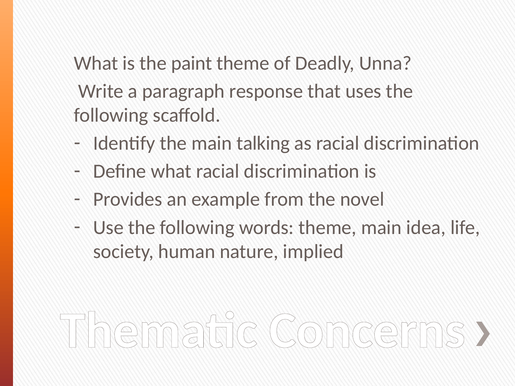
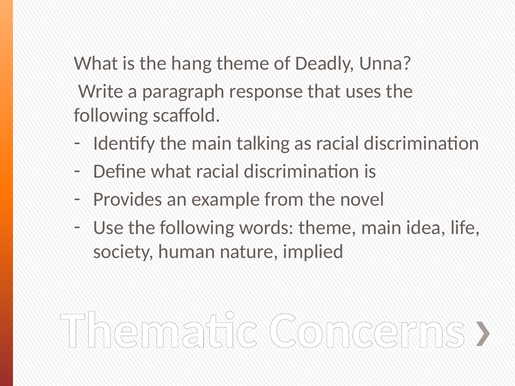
paint: paint -> hang
